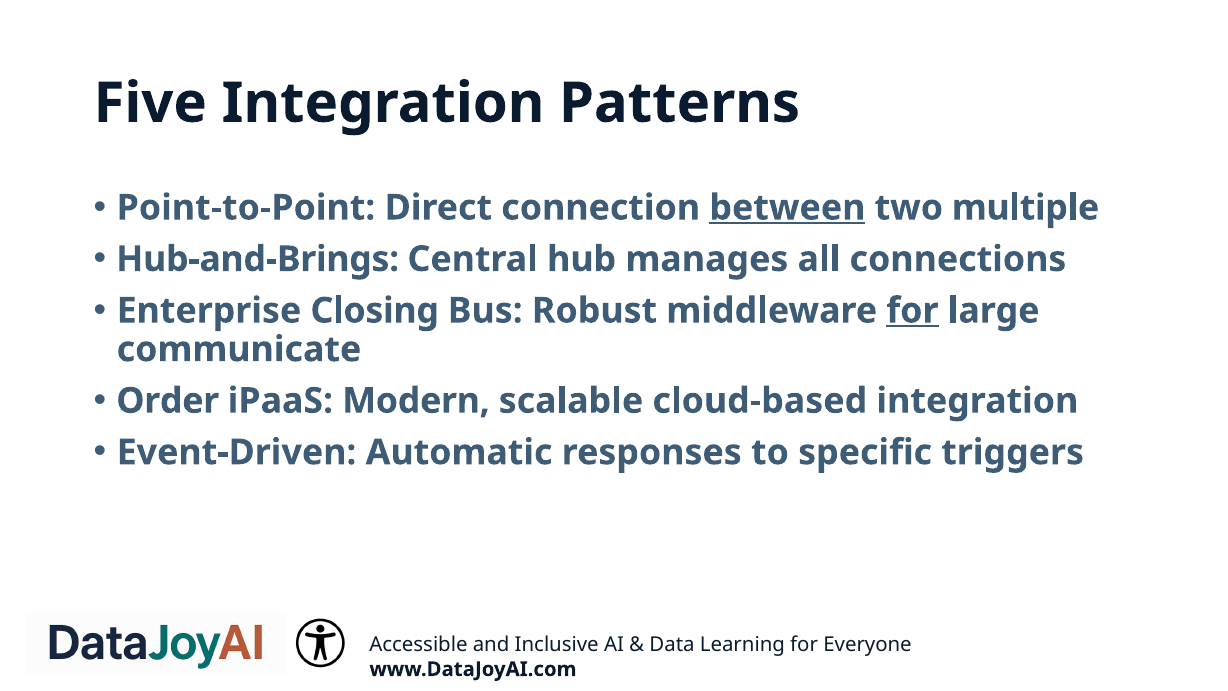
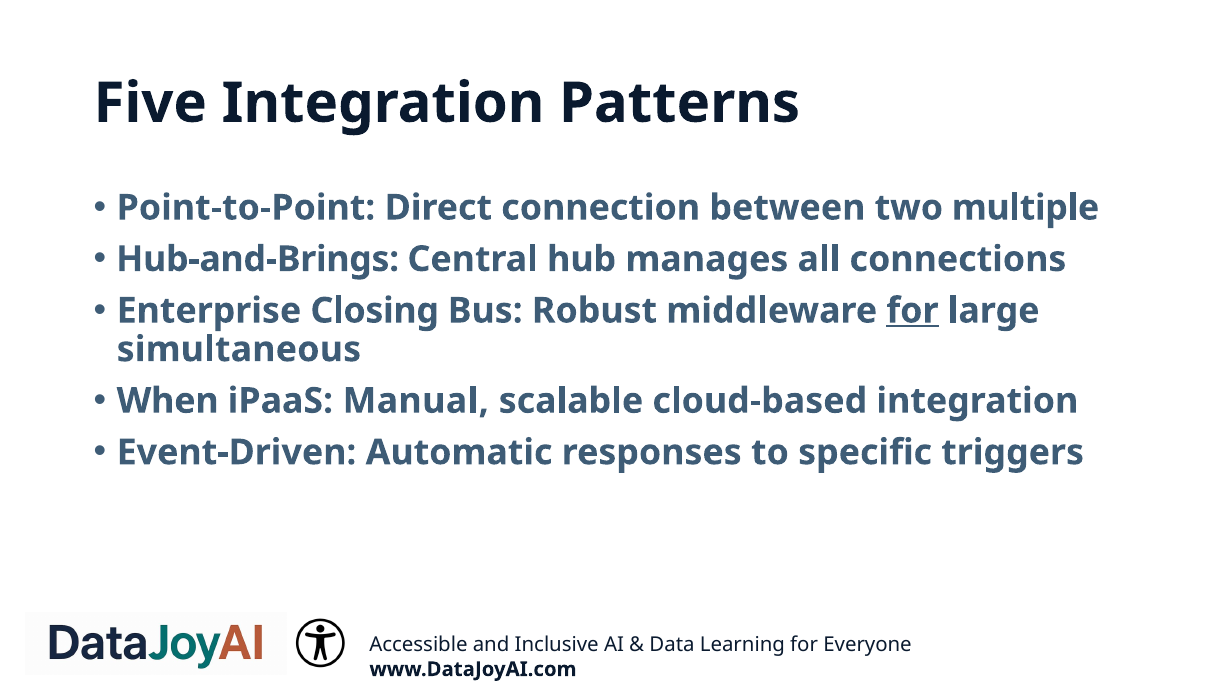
between underline: present -> none
communicate: communicate -> simultaneous
Order: Order -> When
Modern: Modern -> Manual
